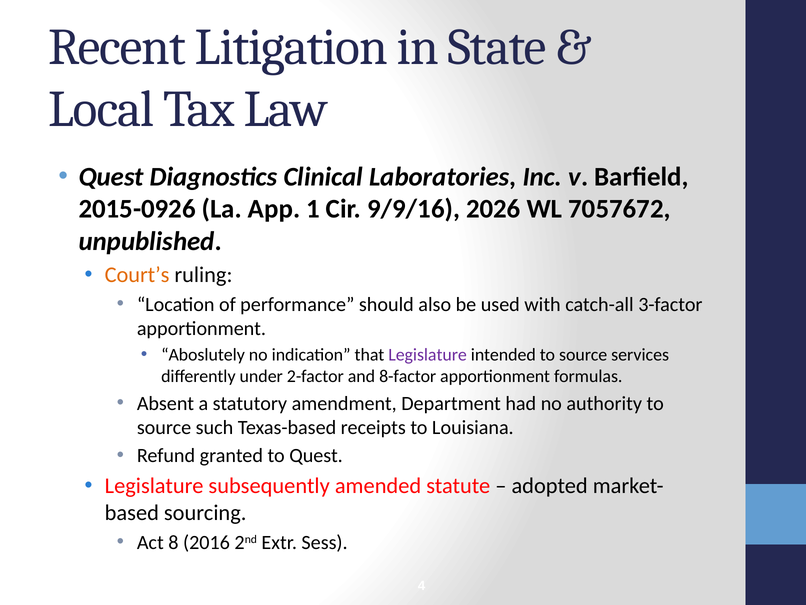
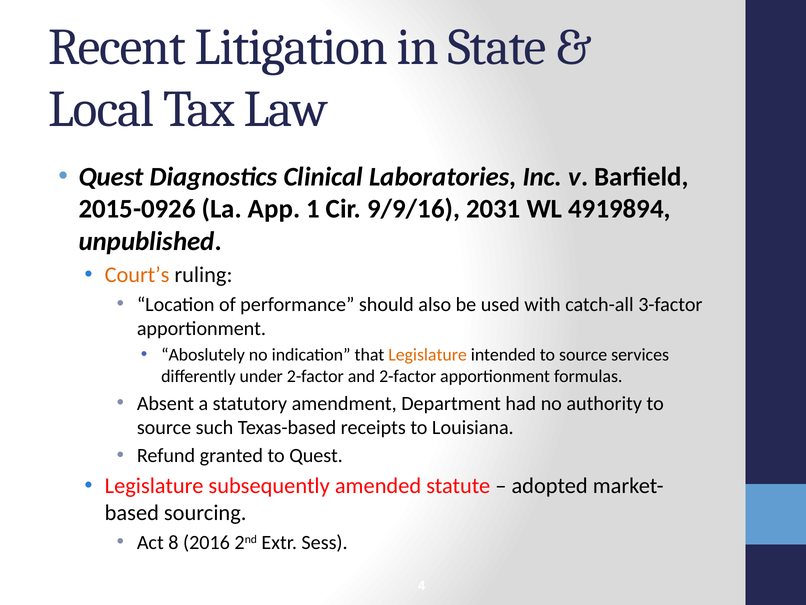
2026: 2026 -> 2031
7057672: 7057672 -> 4919894
Legislature at (428, 355) colour: purple -> orange
and 8-factor: 8-factor -> 2-factor
